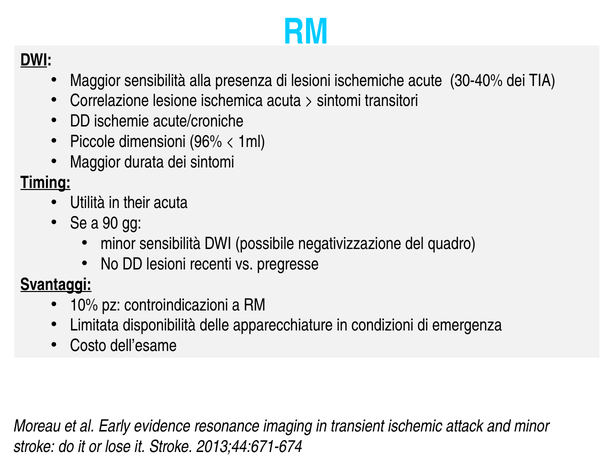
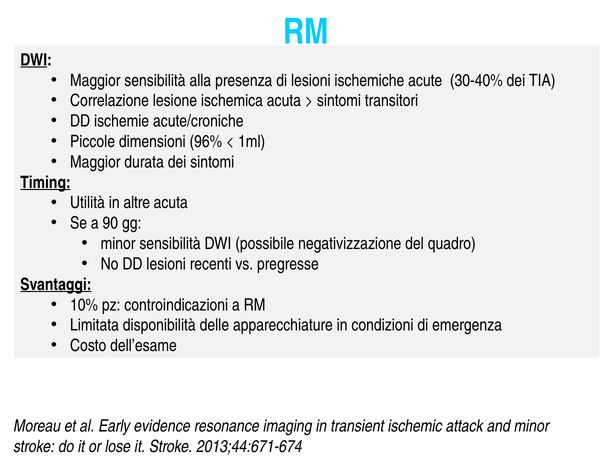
their: their -> altre
